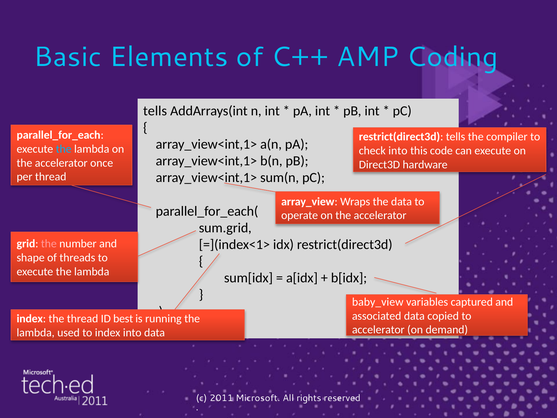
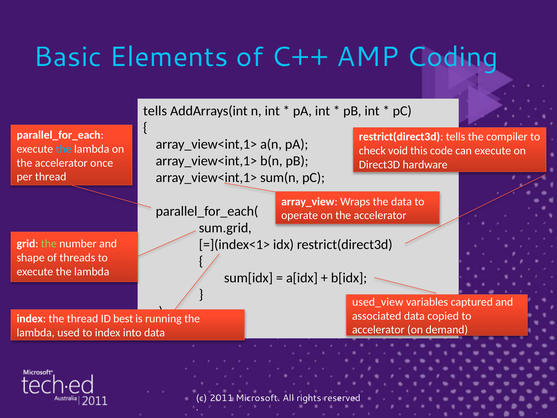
check into: into -> void
the at (49, 244) colour: pink -> light green
baby_view: baby_view -> used_view
